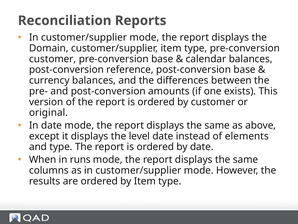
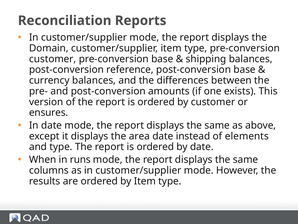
calendar: calendar -> shipping
original: original -> ensures
level: level -> area
